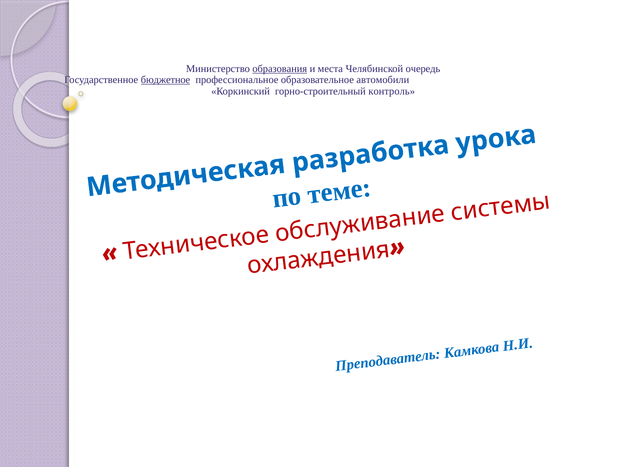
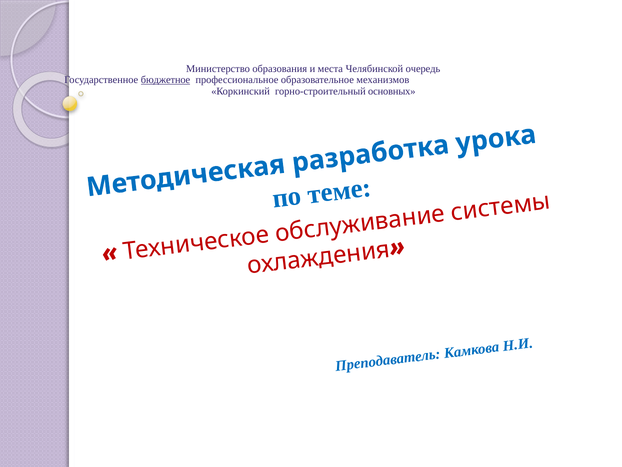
образования underline: present -> none
автомобили: автомобили -> механизмов
контроль: контроль -> основных
